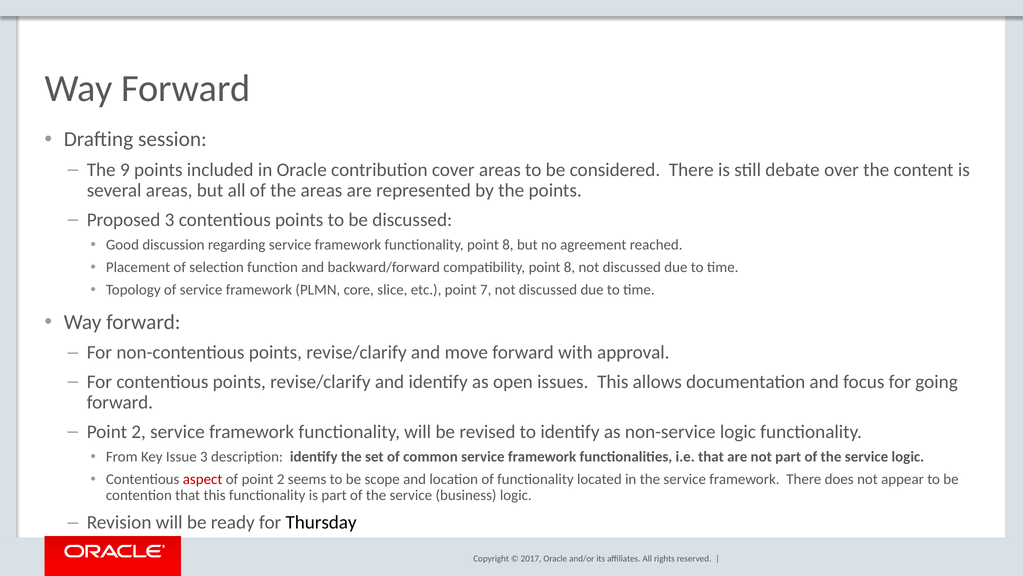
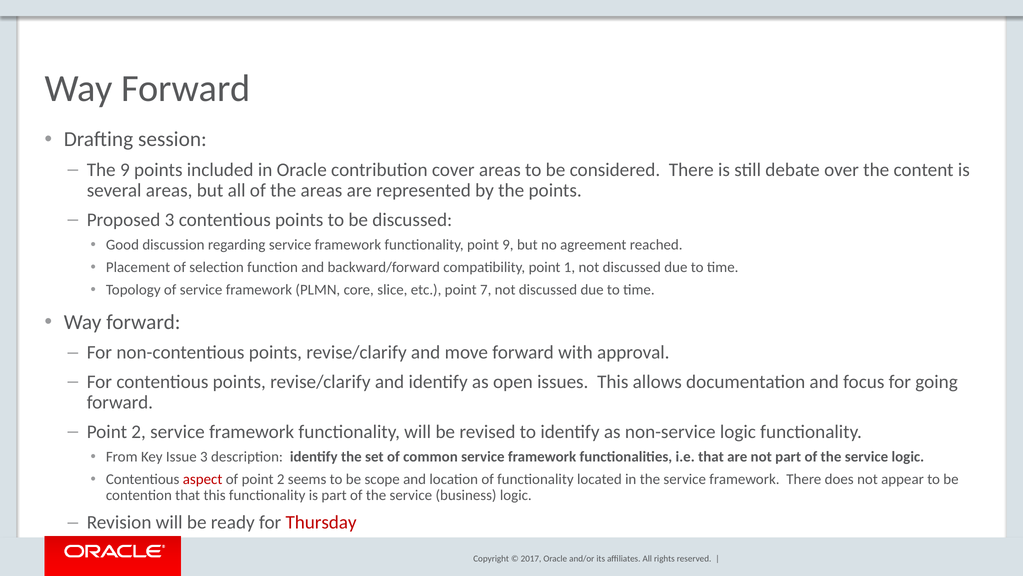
functionality point 8: 8 -> 9
compatibility point 8: 8 -> 1
Thursday colour: black -> red
